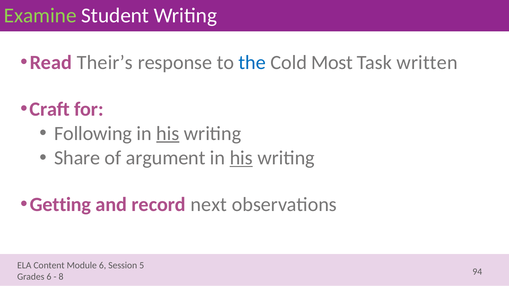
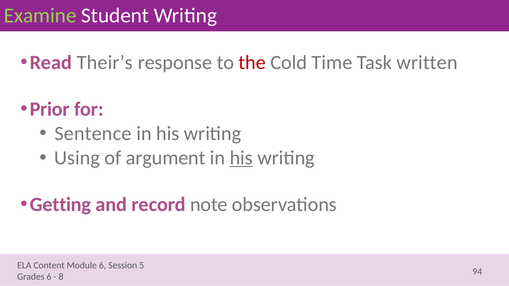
the colour: blue -> red
Most: Most -> Time
Craft: Craft -> Prior
Following: Following -> Sentence
his at (168, 134) underline: present -> none
Share: Share -> Using
next: next -> note
